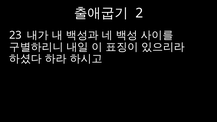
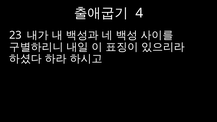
2: 2 -> 4
